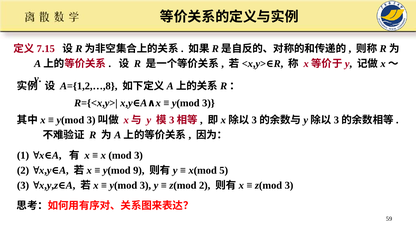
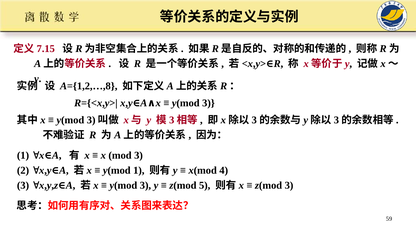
y(mod 9: 9 -> 1
5: 5 -> 4
z(mod 2: 2 -> 5
